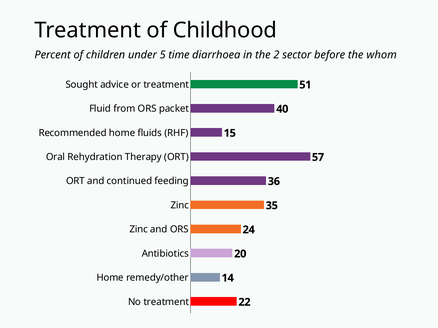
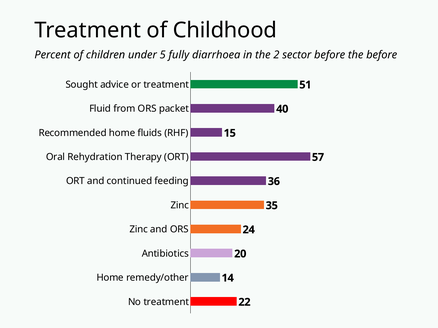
time: time -> fully
the whom: whom -> before
